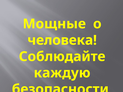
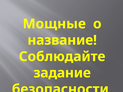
человека: человека -> название
каждую: каждую -> задание
